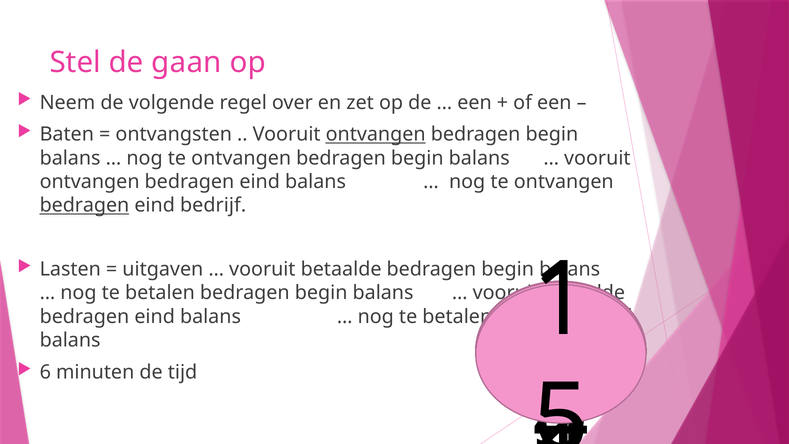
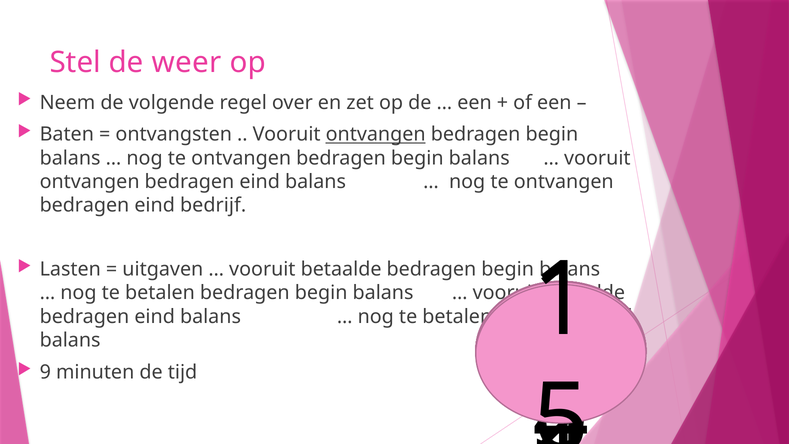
gaan: gaan -> weer
bedragen at (84, 205) underline: present -> none
6: 6 -> 9
